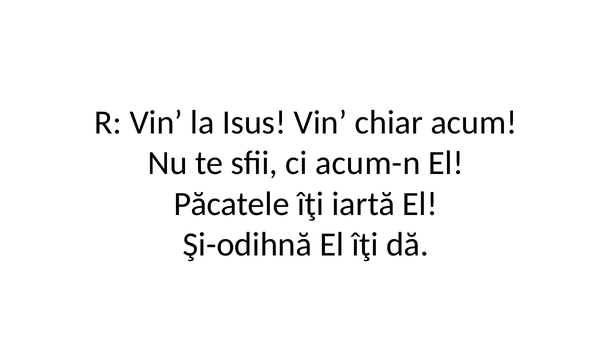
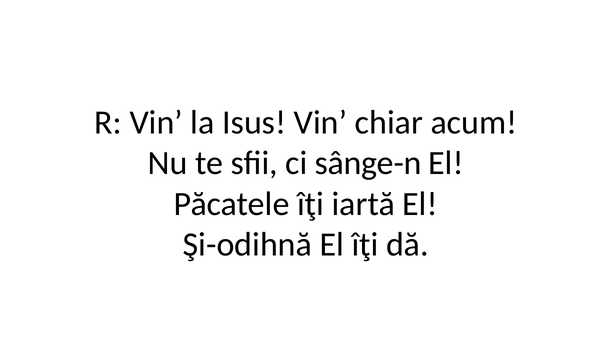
acum-n: acum-n -> sânge-n
